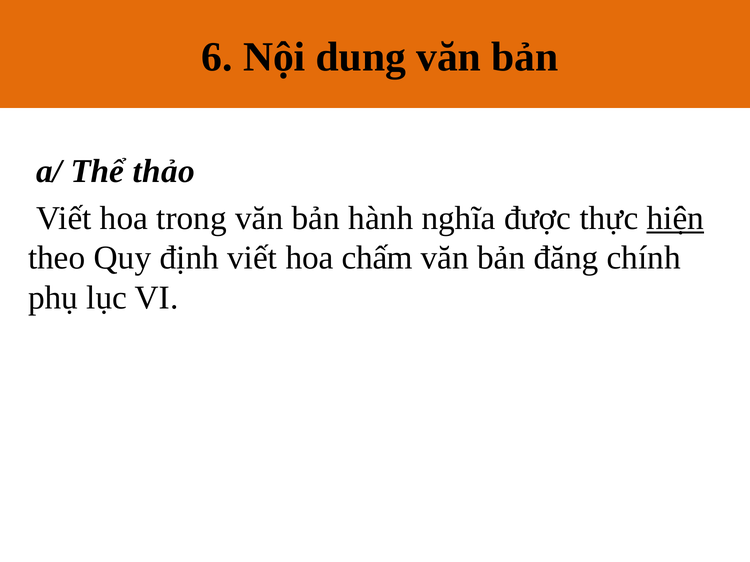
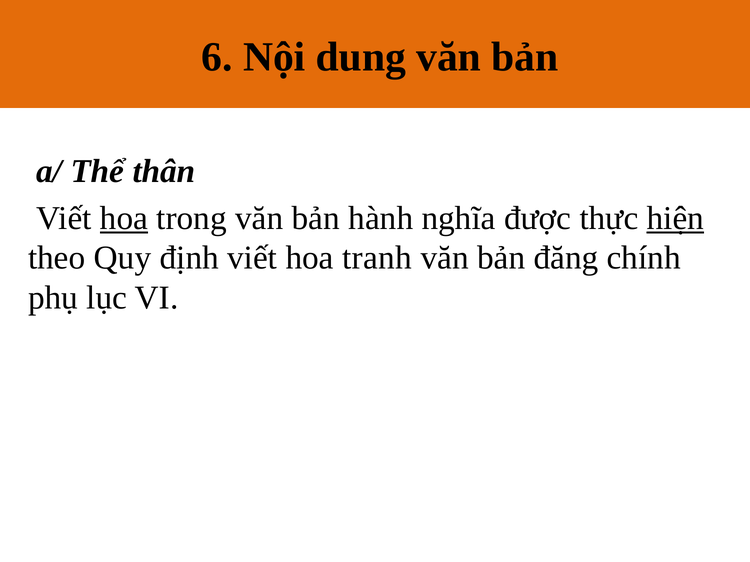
thảo: thảo -> thân
hoa at (124, 218) underline: none -> present
chấm: chấm -> tranh
